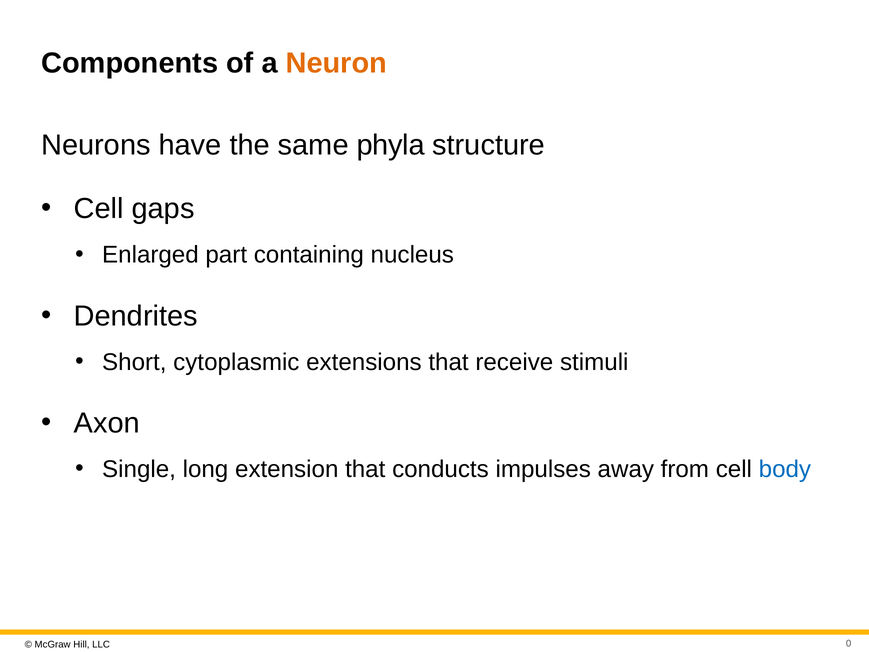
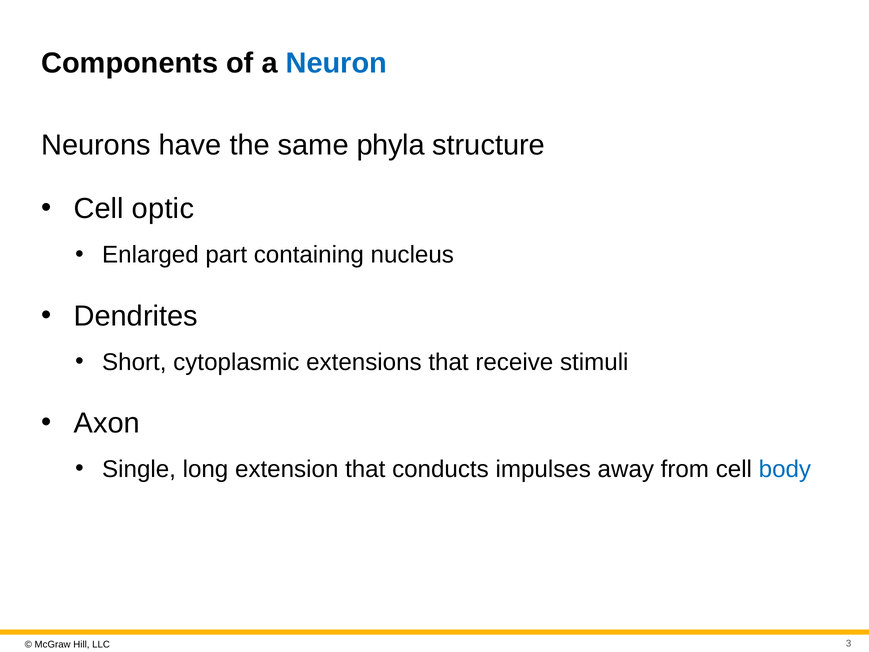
Neuron colour: orange -> blue
gaps: gaps -> optic
0: 0 -> 3
